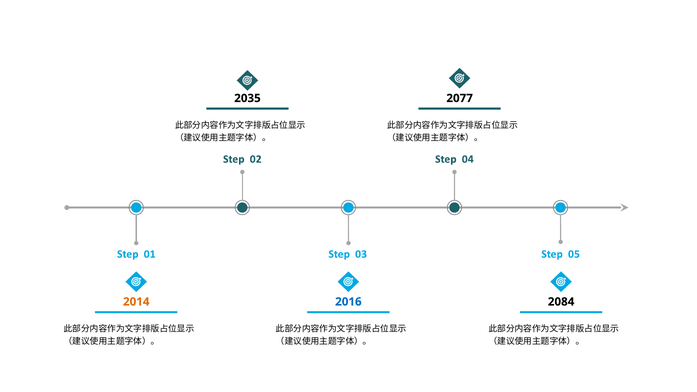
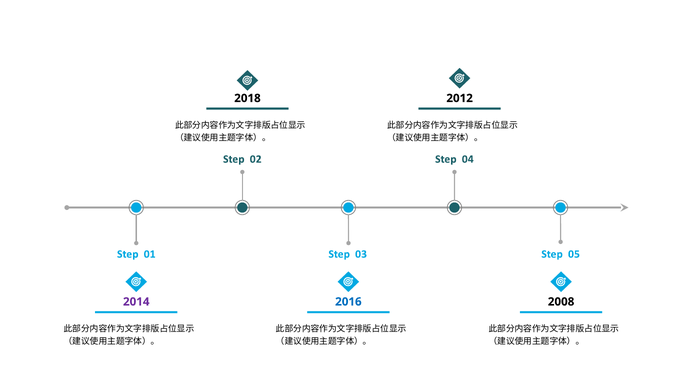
2035: 2035 -> 2018
2077: 2077 -> 2012
2014 colour: orange -> purple
2084: 2084 -> 2008
